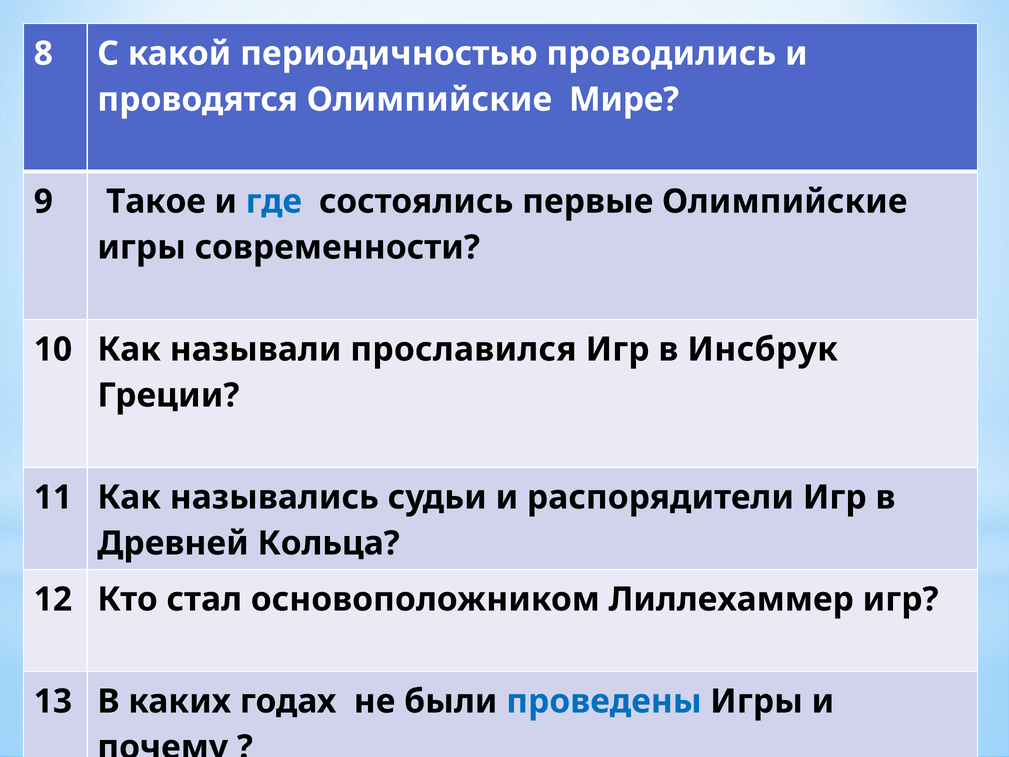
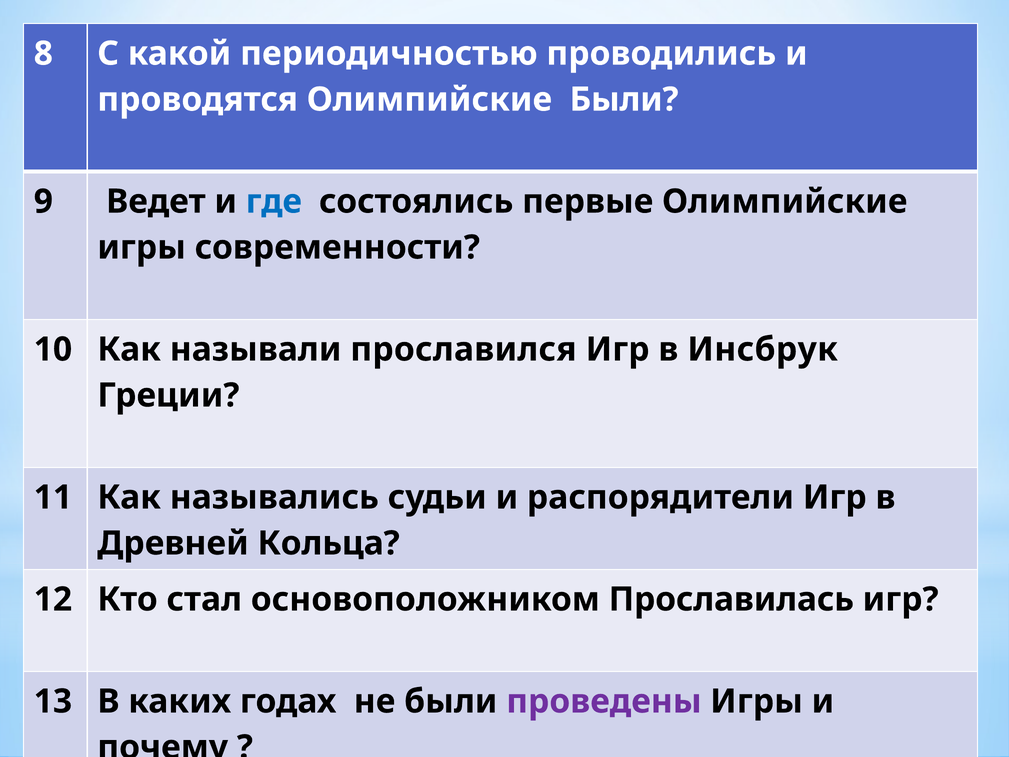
Олимпийские Мире: Мире -> Были
Такое: Такое -> Ведет
Лиллехаммер: Лиллехаммер -> Прославилась
проведены colour: blue -> purple
